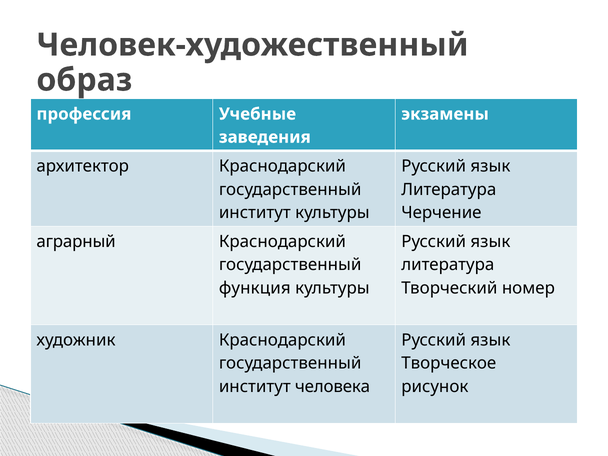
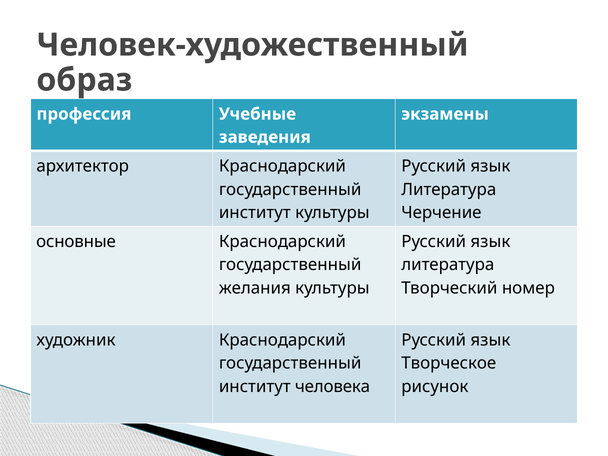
аграрный: аграрный -> основные
функция: функция -> желания
